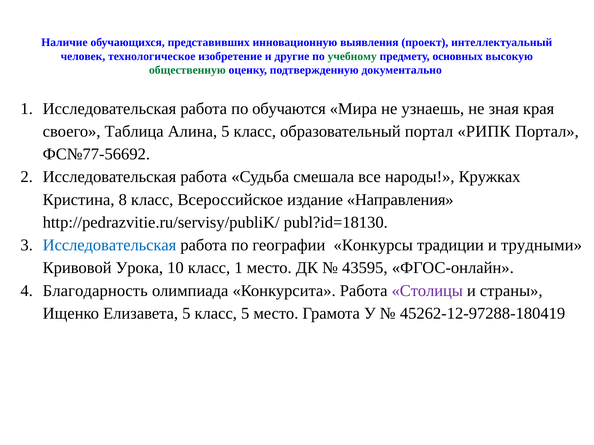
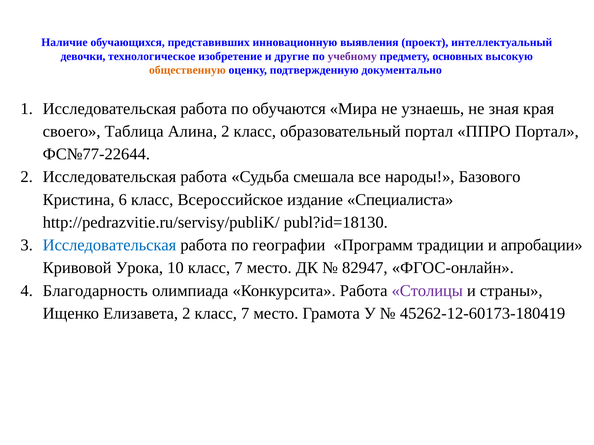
человек: человек -> девочки
учебному colour: green -> purple
общественную colour: green -> orange
Алина 5: 5 -> 2
РИПК: РИПК -> ППРО
ФС№77-56692: ФС№77-56692 -> ФС№77-22644
Кружках: Кружках -> Базового
8: 8 -> 6
Направления: Направления -> Специалиста
Конкурсы: Конкурсы -> Программ
трудными: трудными -> апробации
10 класс 1: 1 -> 7
43595: 43595 -> 82947
Елизавета 5: 5 -> 2
5 at (245, 314): 5 -> 7
45262-12-97288-180419: 45262-12-97288-180419 -> 45262-12-60173-180419
